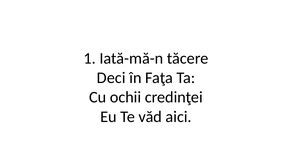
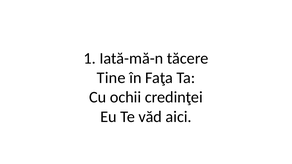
Deci: Deci -> Tine
